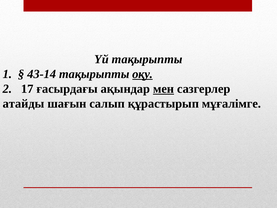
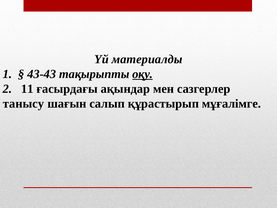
Үй тақырыпты: тақырыпты -> материалды
43-14: 43-14 -> 43-43
17: 17 -> 11
мен underline: present -> none
атайды: атайды -> танысу
